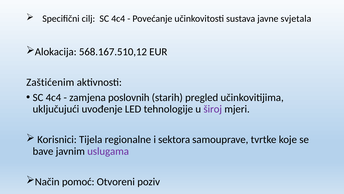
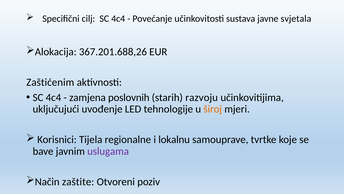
568.167.510,12: 568.167.510,12 -> 367.201.688,26
pregled: pregled -> razvoju
široj colour: purple -> orange
sektora: sektora -> lokalnu
pomoć: pomoć -> zaštite
